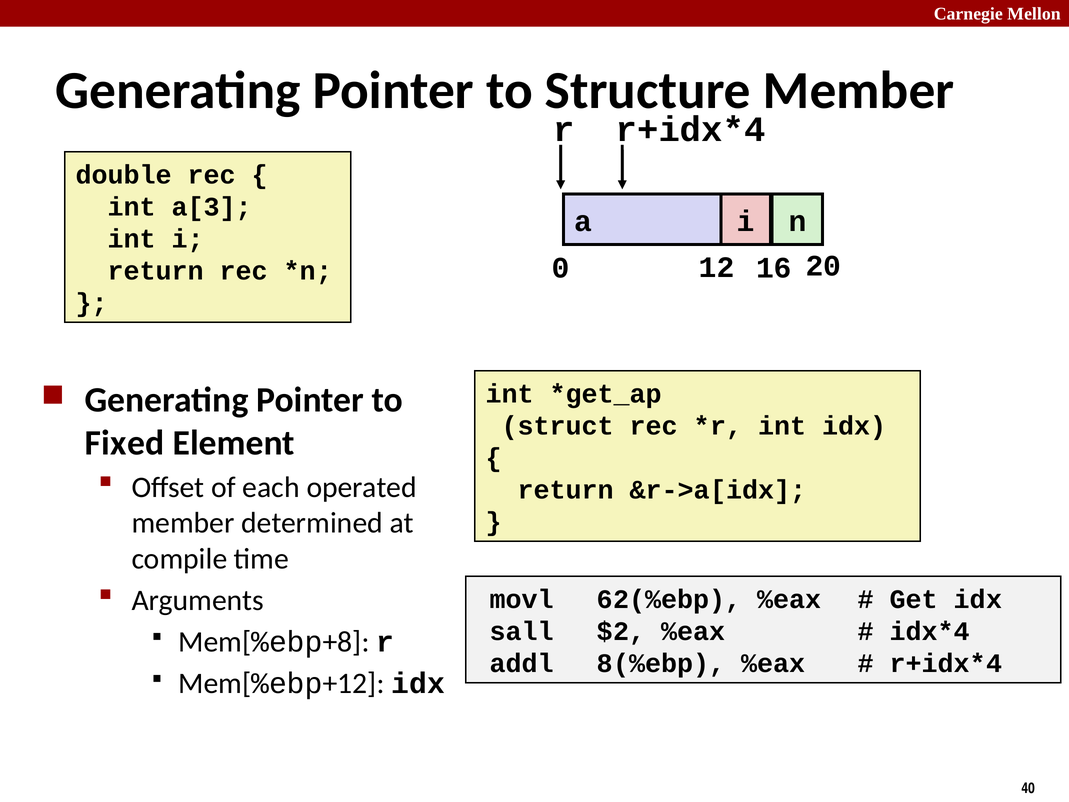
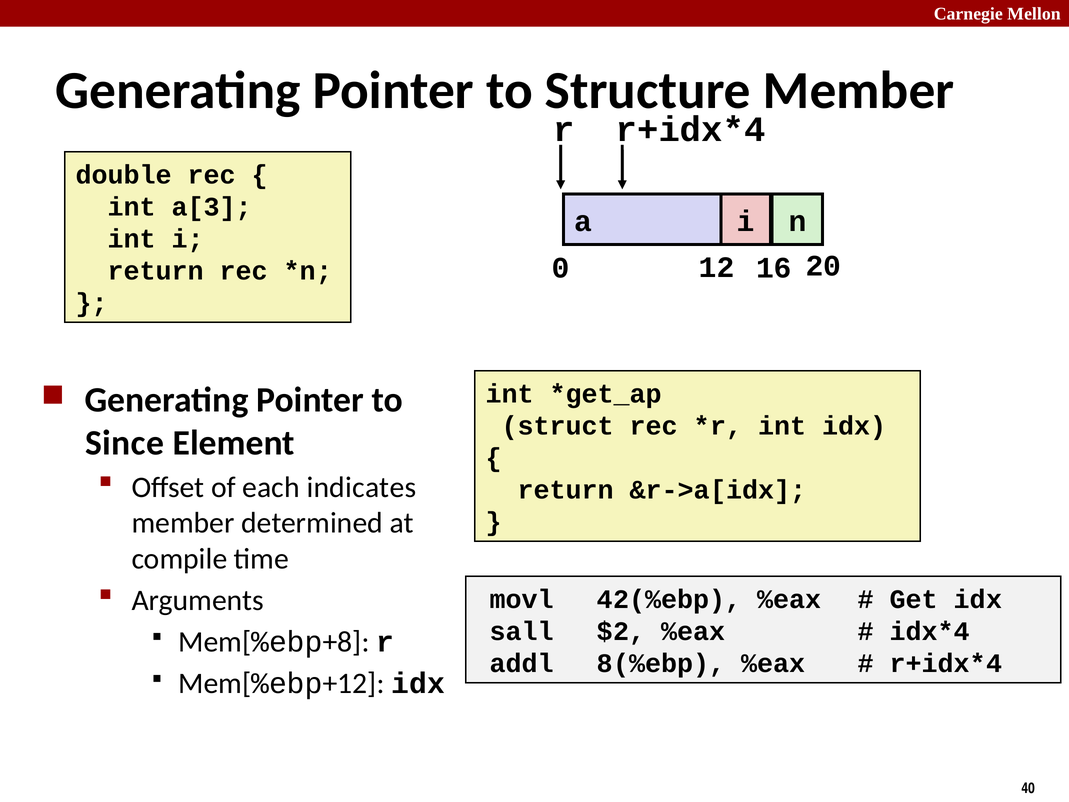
Fixed: Fixed -> Since
operated: operated -> indicates
62(%ebp: 62(%ebp -> 42(%ebp
